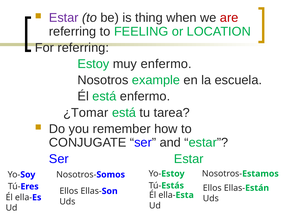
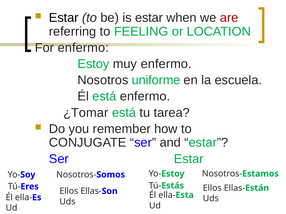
Estar at (64, 18) colour: purple -> black
is thing: thing -> estar
For referring: referring -> enfermo
example: example -> uniforme
